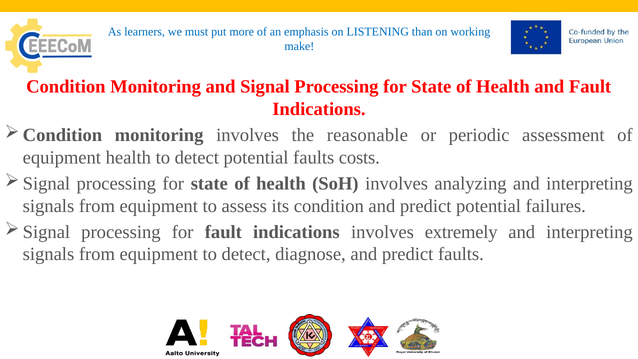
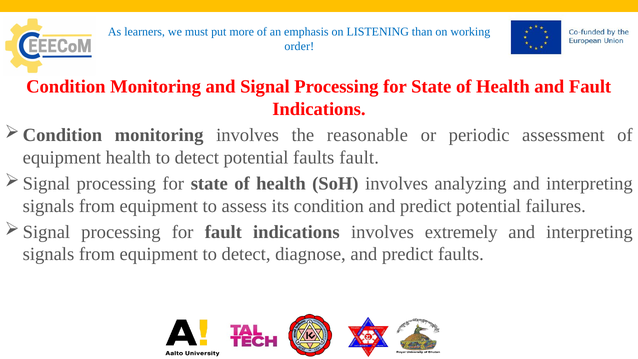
make: make -> order
faults costs: costs -> fault
